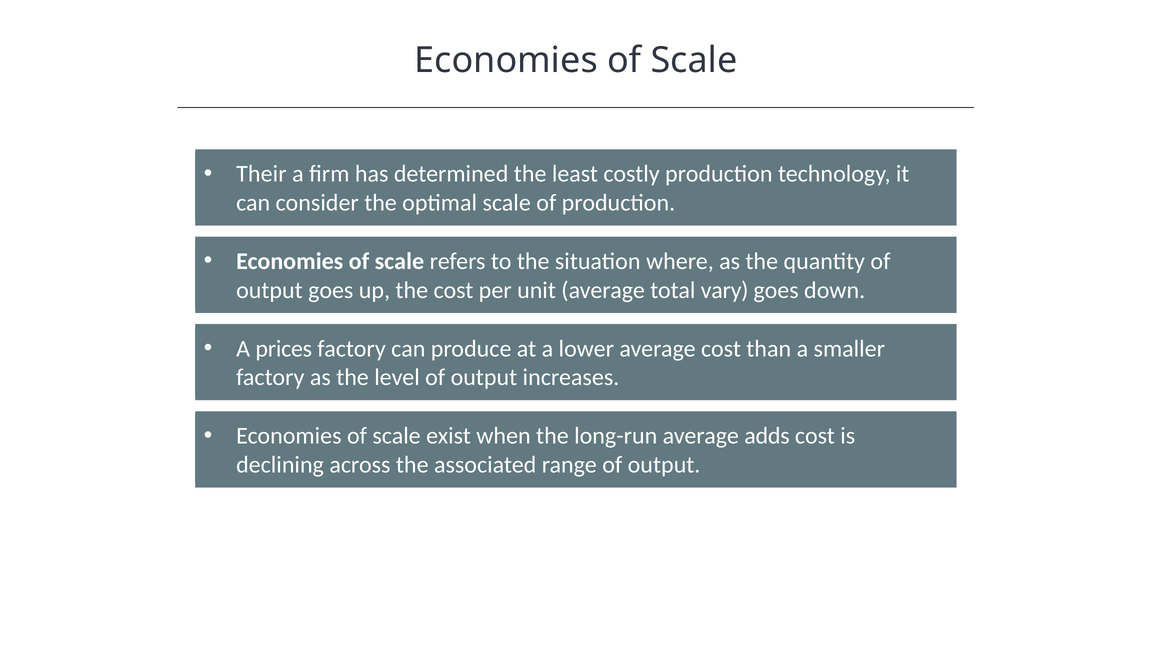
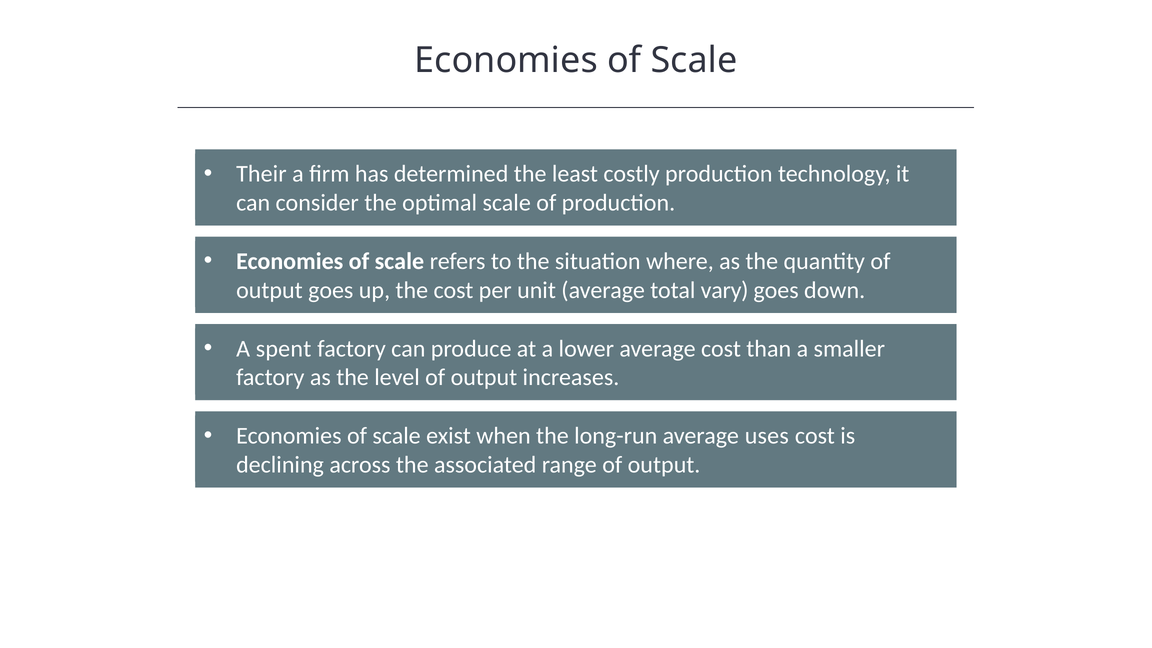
prices: prices -> spent
adds: adds -> uses
